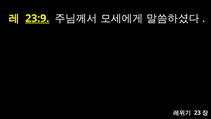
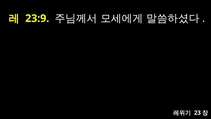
23:9 underline: present -> none
